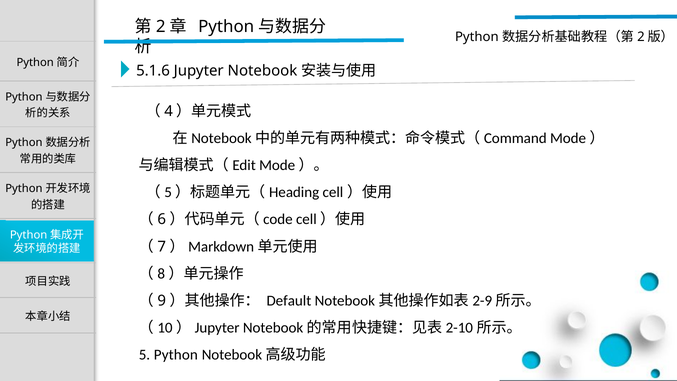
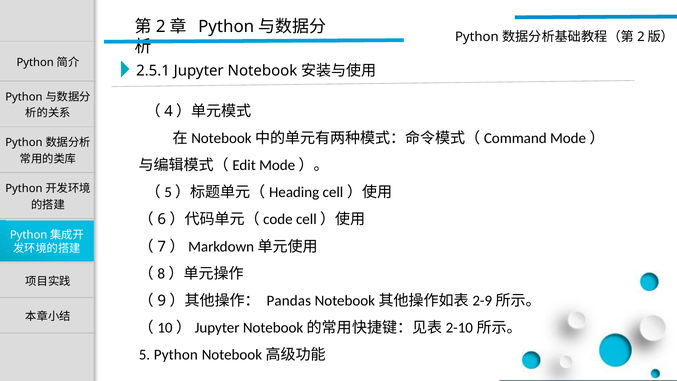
5.1.6: 5.1.6 -> 2.5.1
Default: Default -> Pandas
